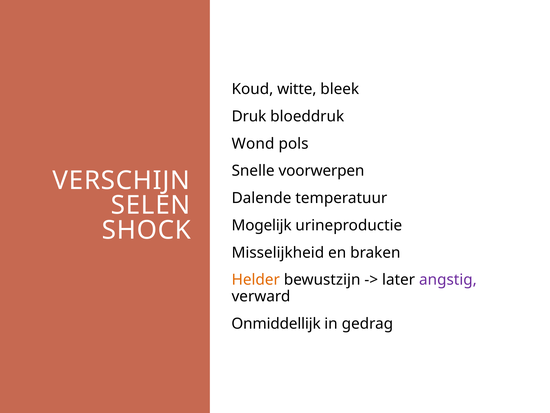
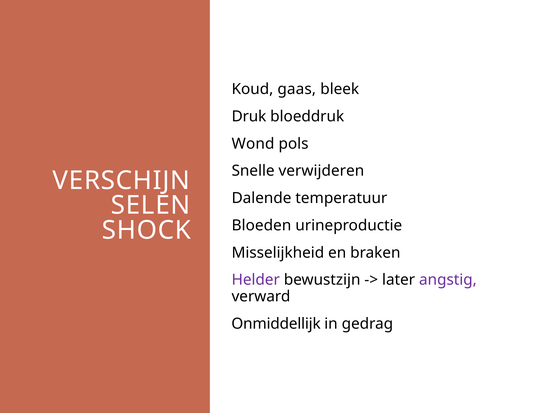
witte: witte -> gaas
voorwerpen: voorwerpen -> verwijderen
Mogelijk: Mogelijk -> Bloeden
Helder colour: orange -> purple
